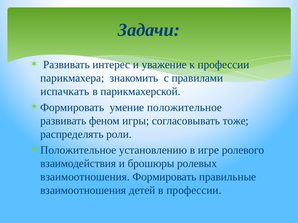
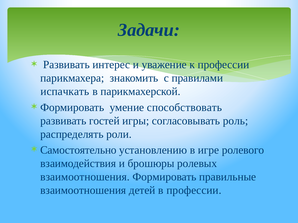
умение положительное: положительное -> способствовать
феном: феном -> гостей
тоже: тоже -> роль
Положительное at (78, 150): Положительное -> Самостоятельно
